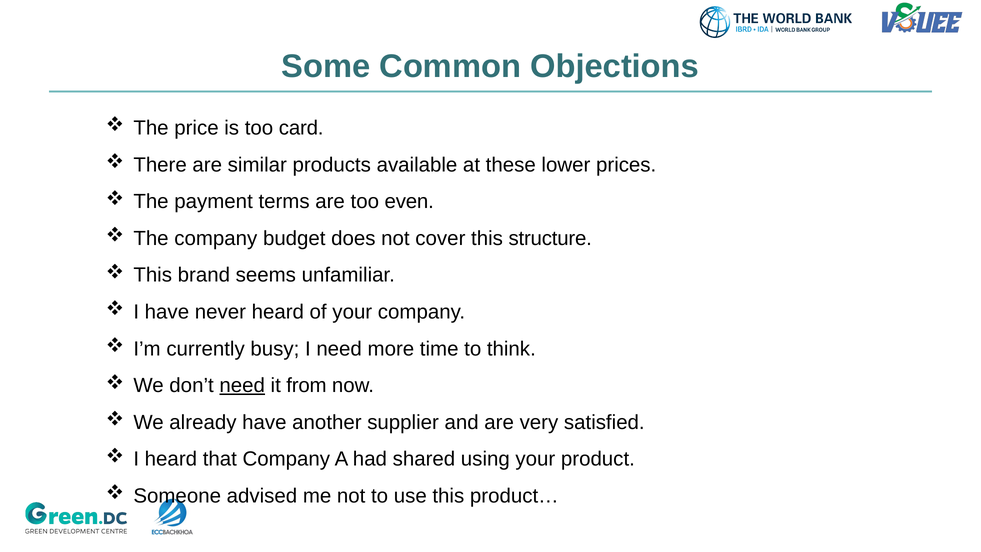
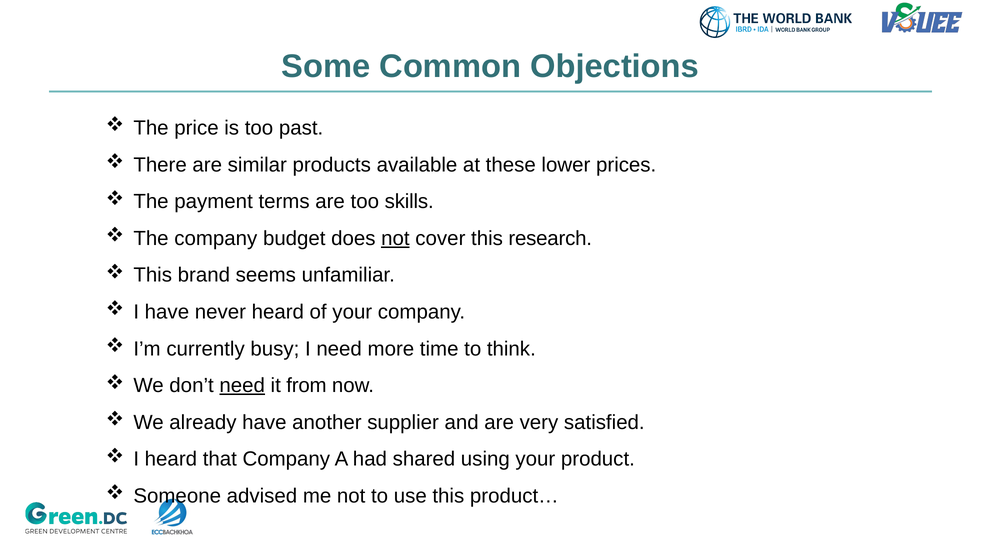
card: card -> past
even: even -> skills
not at (395, 238) underline: none -> present
structure: structure -> research
